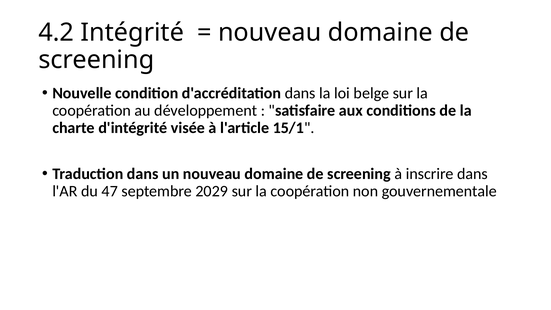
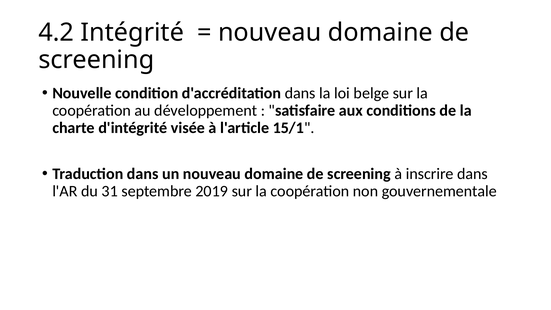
47: 47 -> 31
2029: 2029 -> 2019
